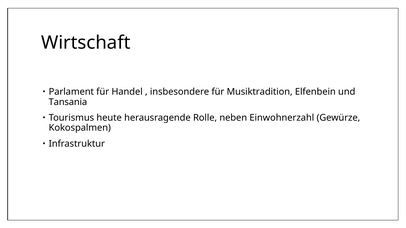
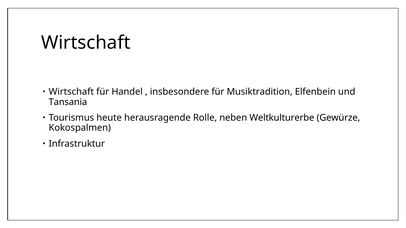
Parlament at (71, 92): Parlament -> Wirtschaft
Einwohnerzahl: Einwohnerzahl -> Weltkulturerbe
